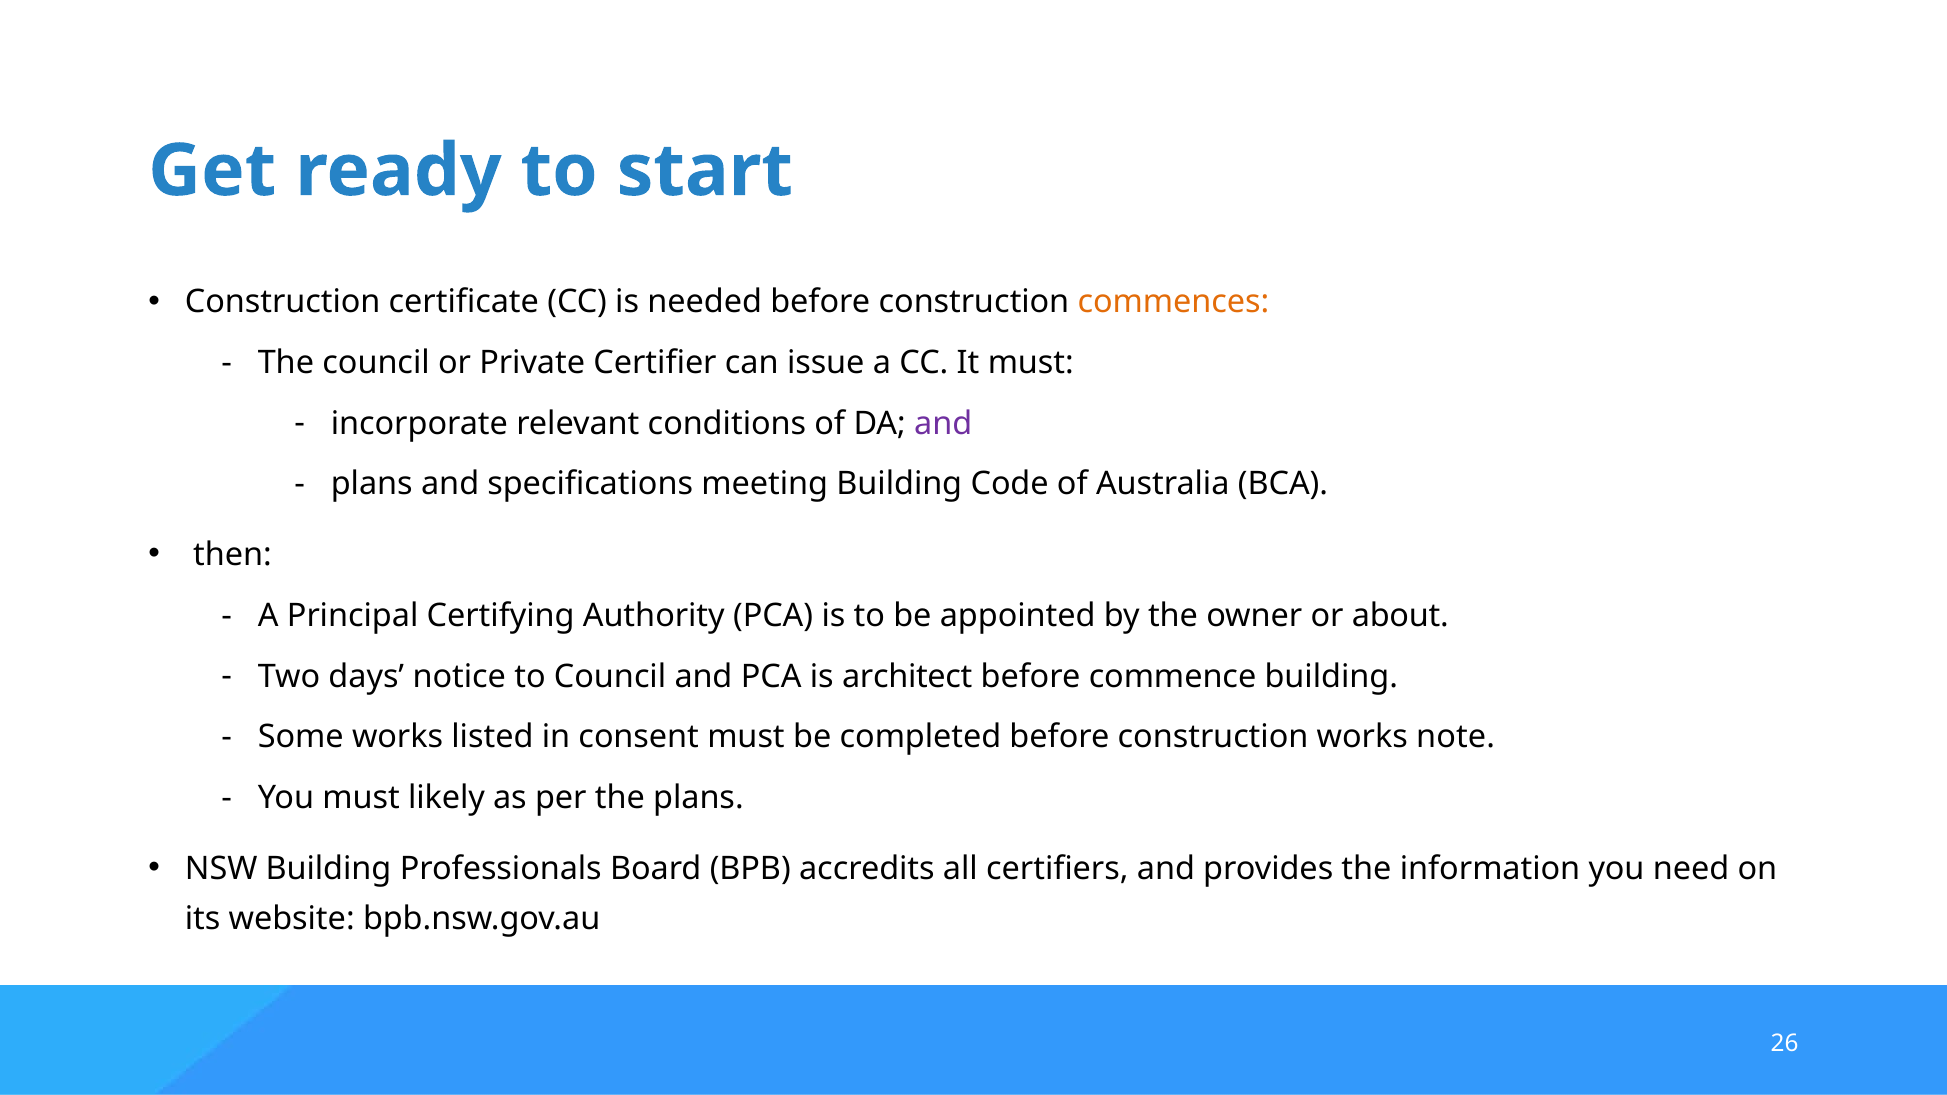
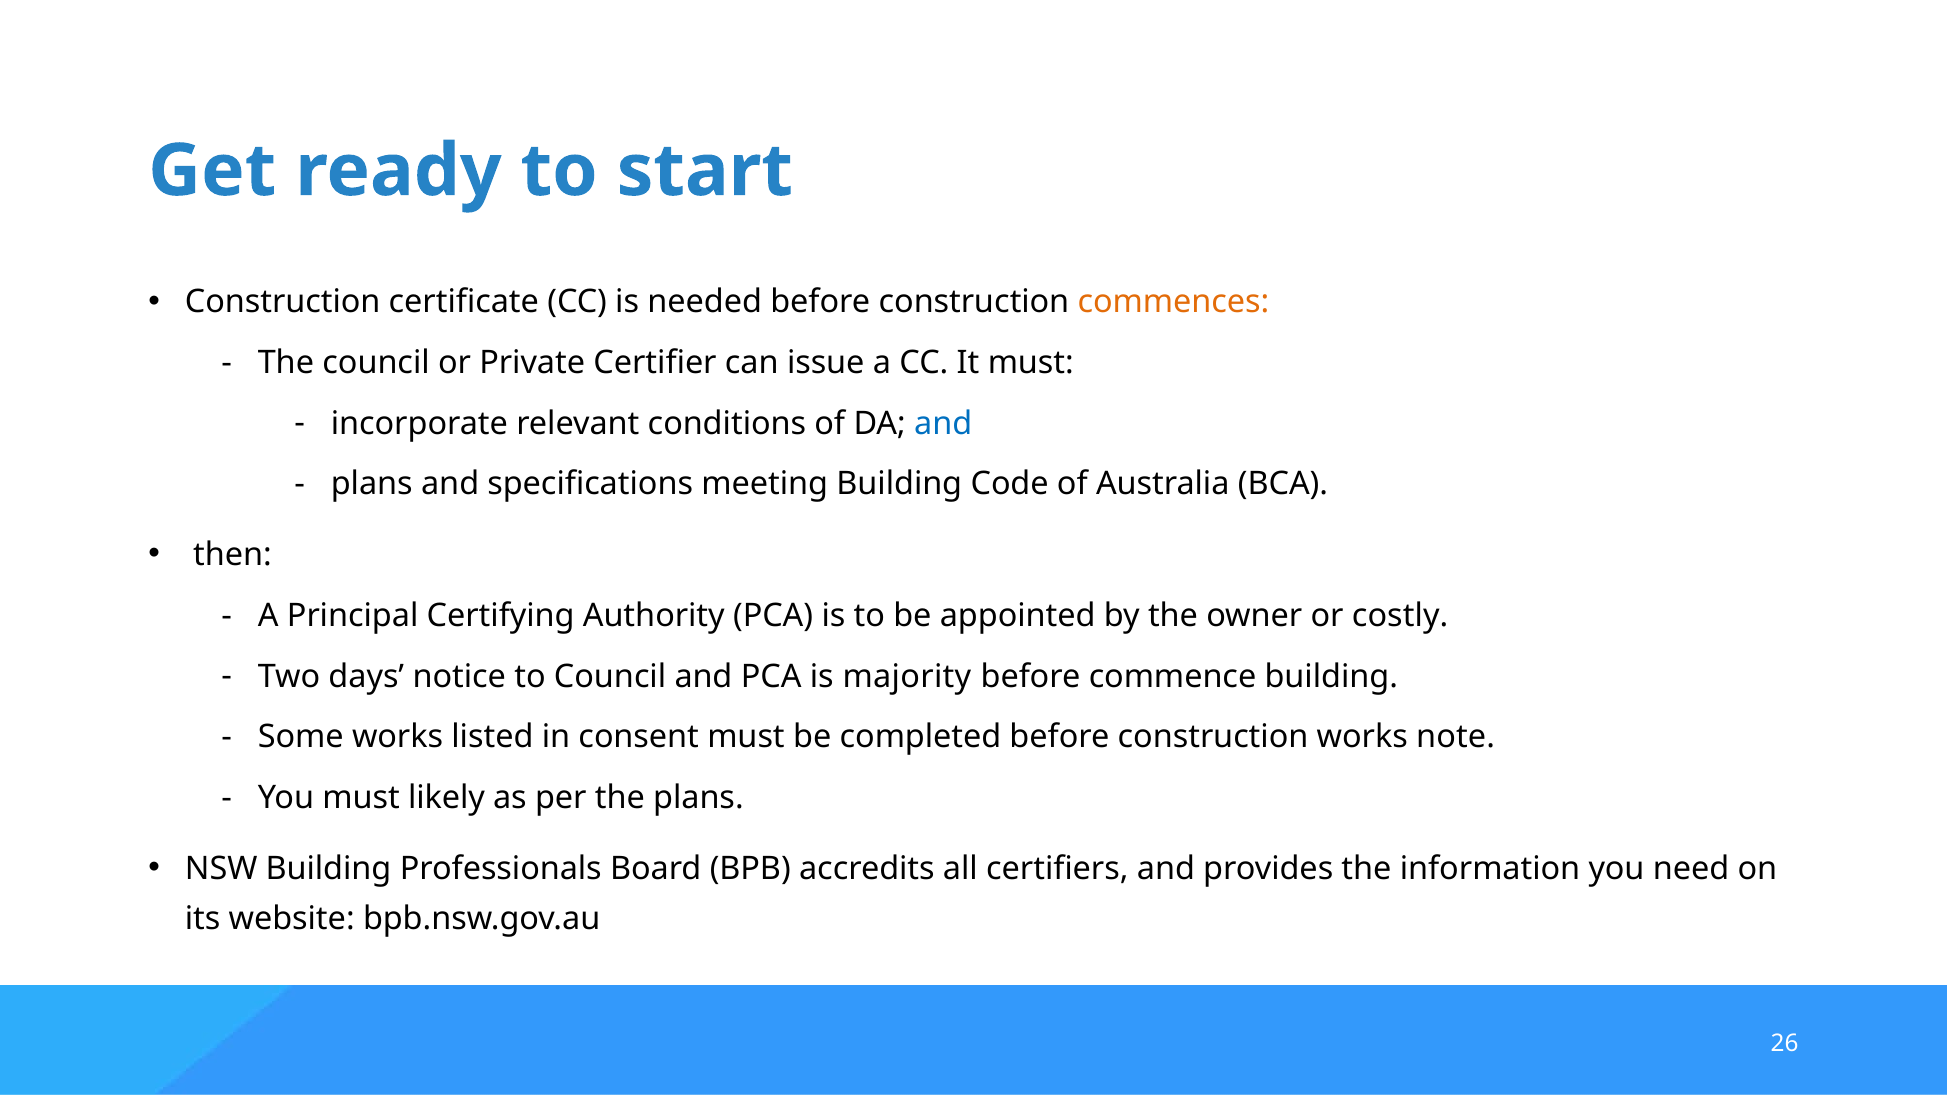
and at (943, 423) colour: purple -> blue
about: about -> costly
architect: architect -> majority
